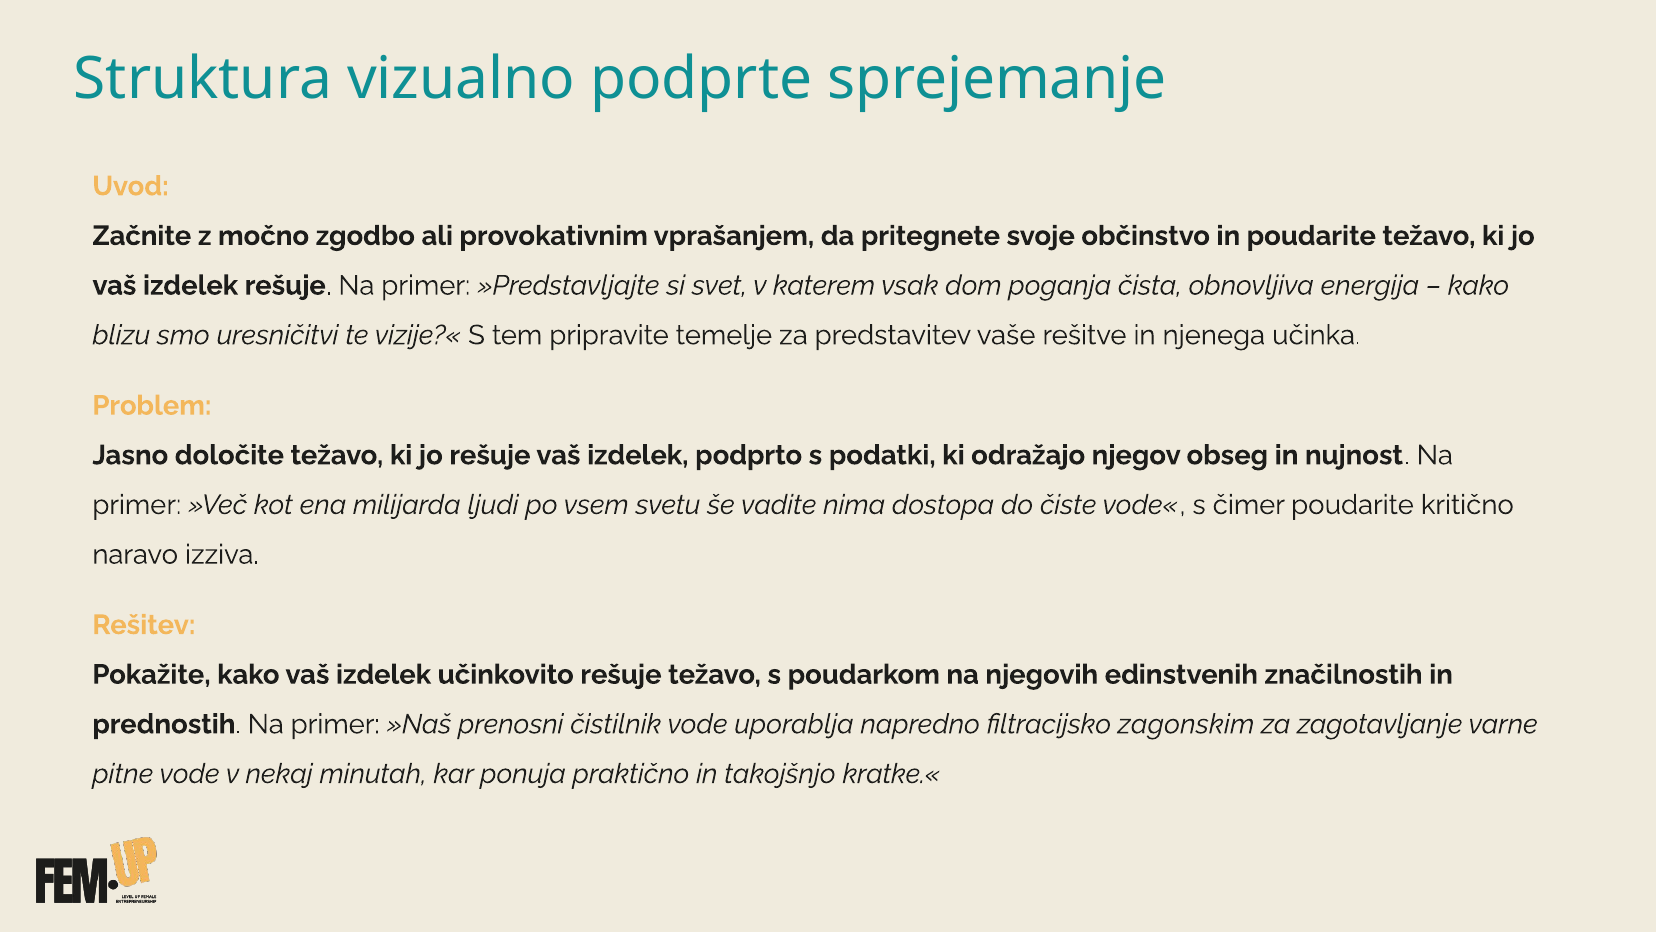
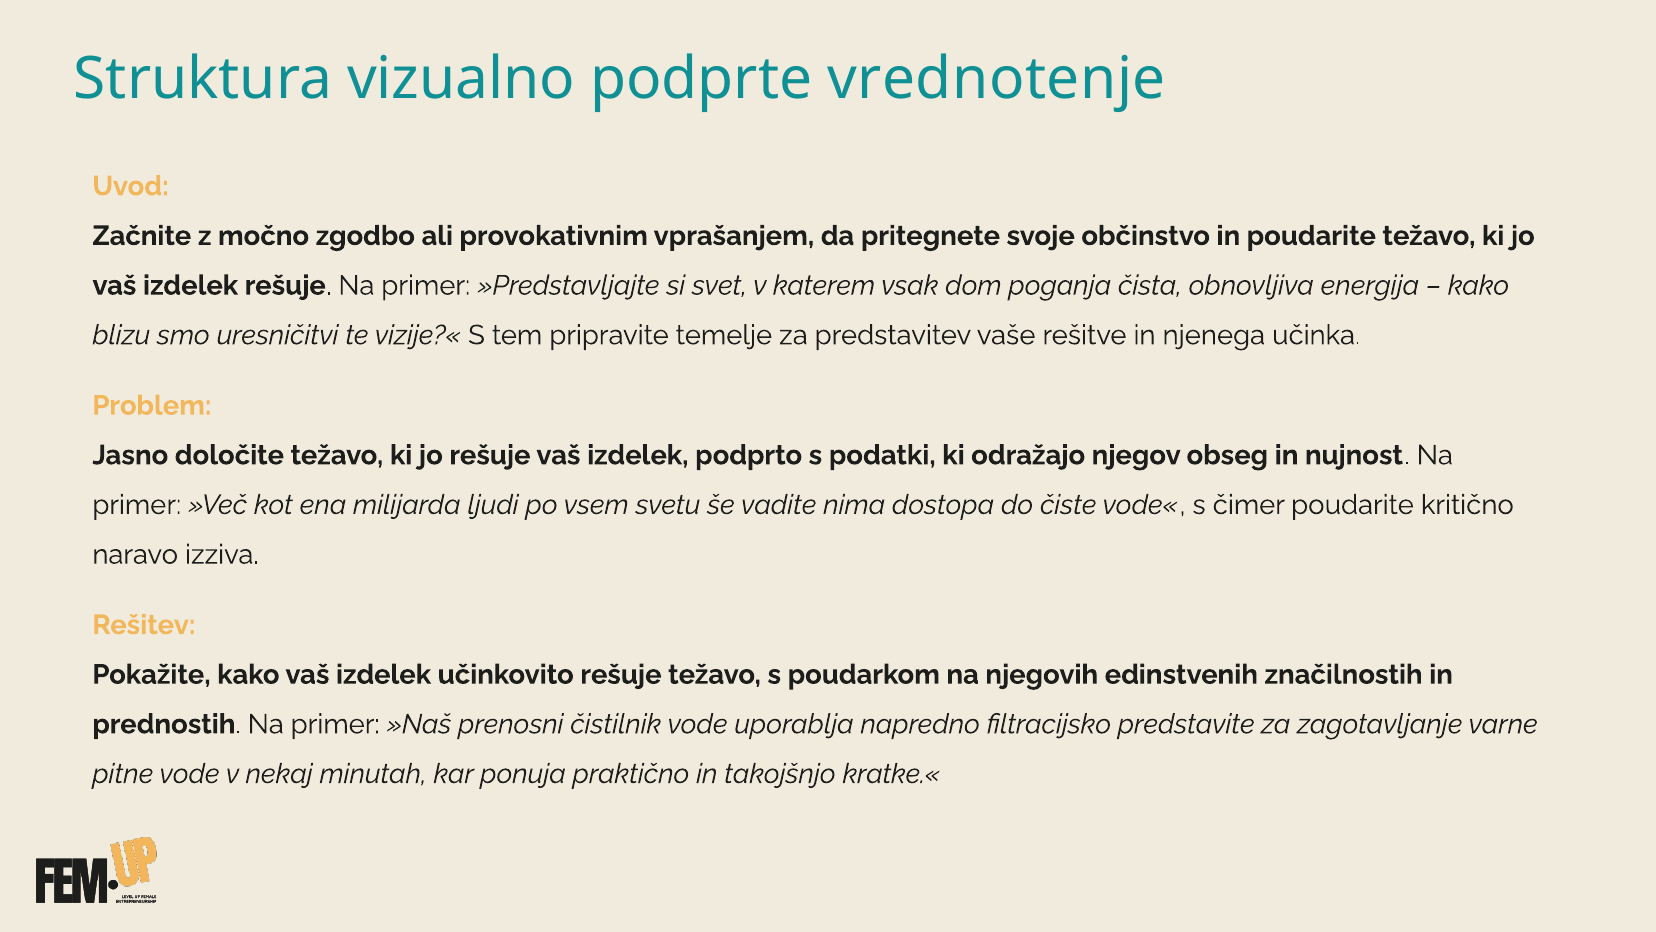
sprejemanje: sprejemanje -> vrednotenje
zagonskim: zagonskim -> predstavite
